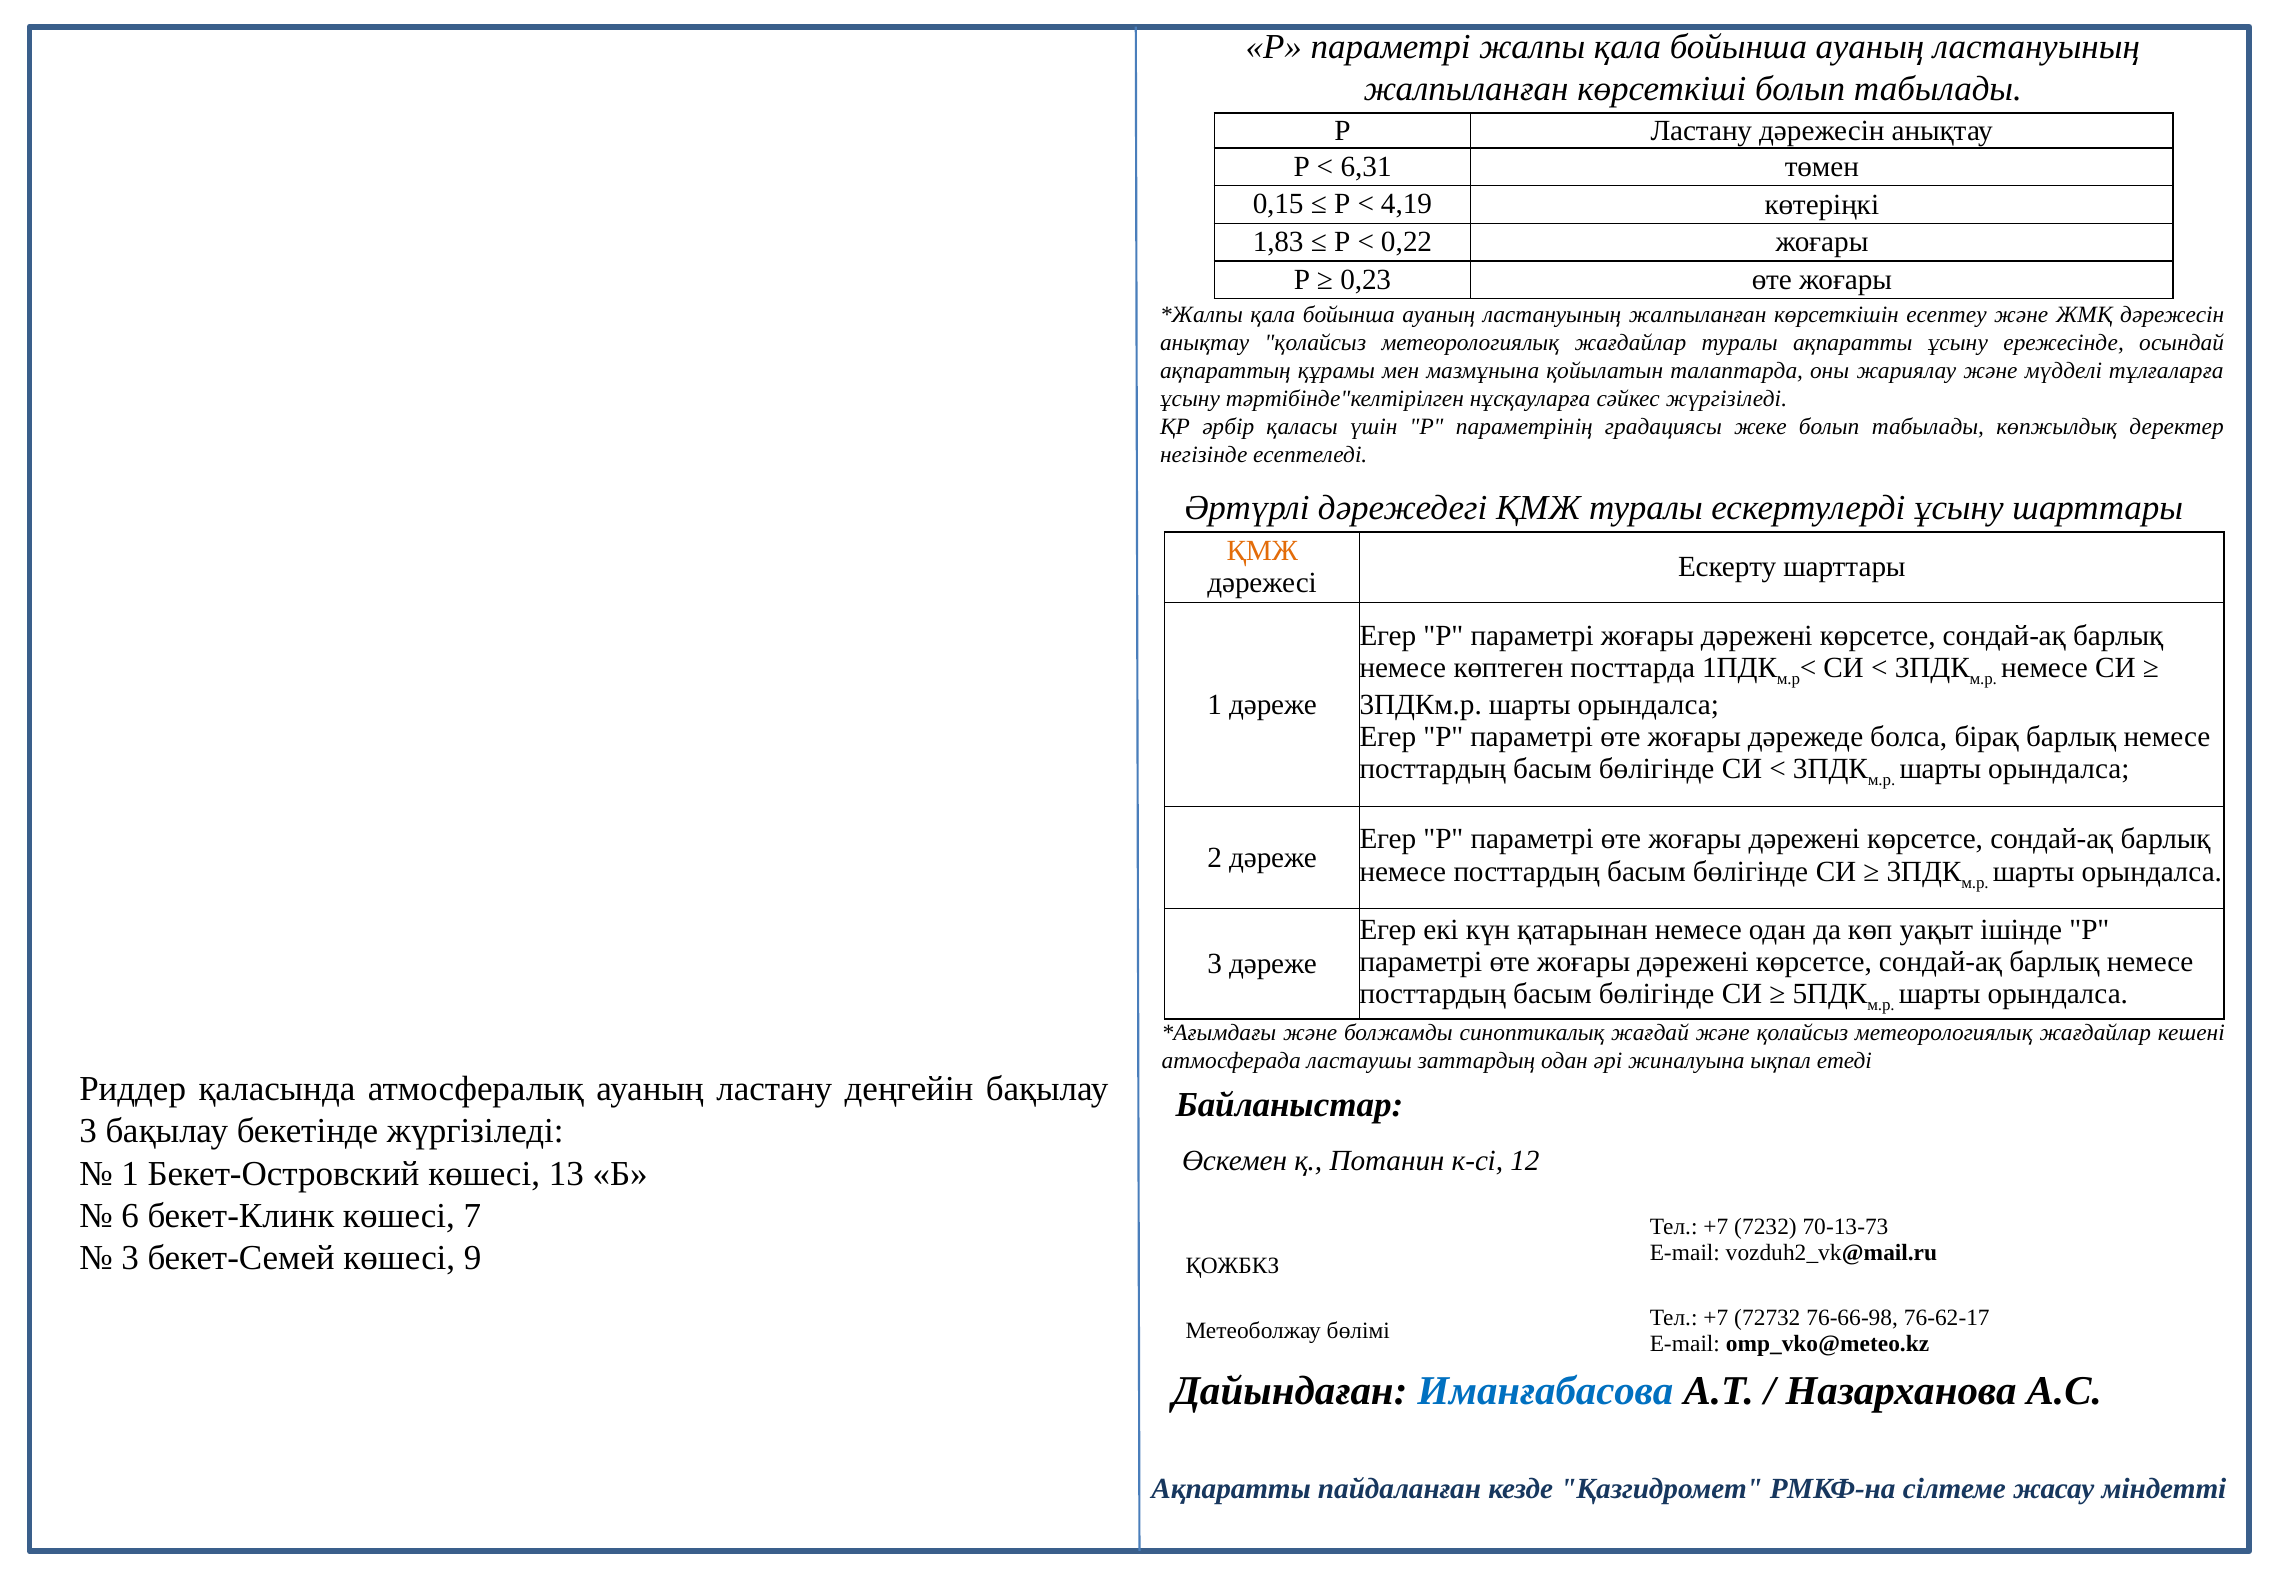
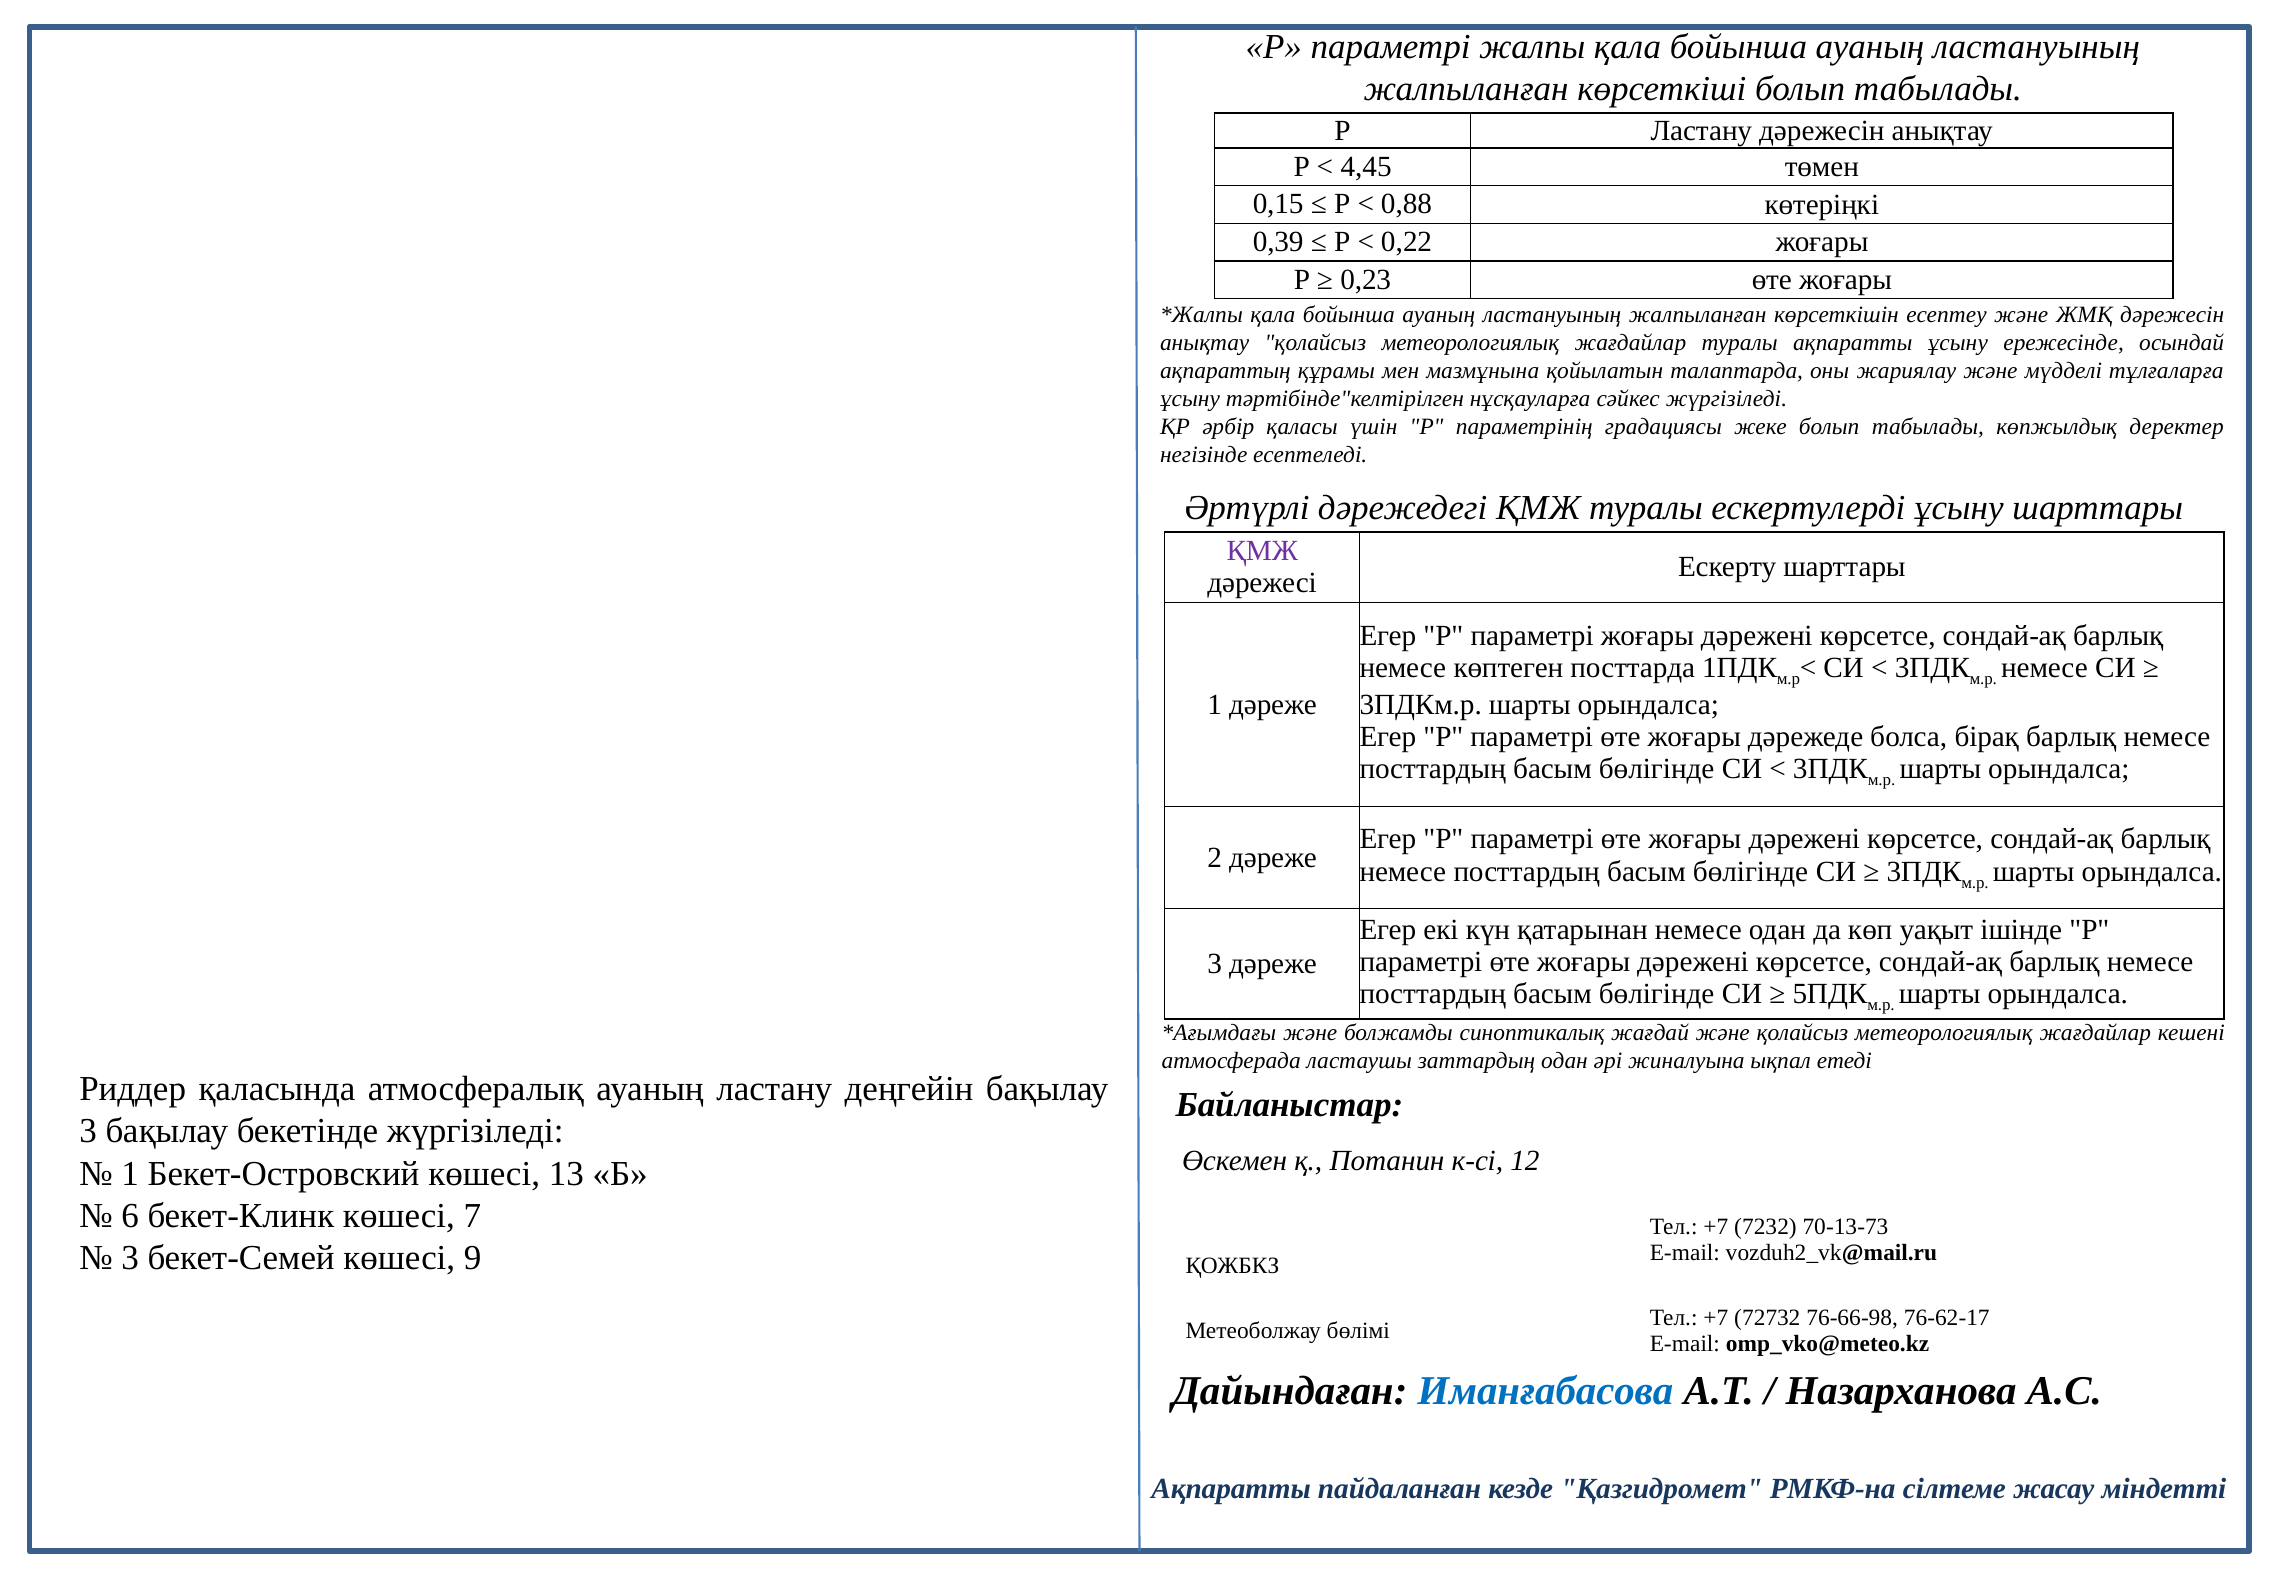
6,31: 6,31 -> 4,45
4,19: 4,19 -> 0,88
1,83: 1,83 -> 0,39
ҚМЖ at (1262, 551) colour: orange -> purple
